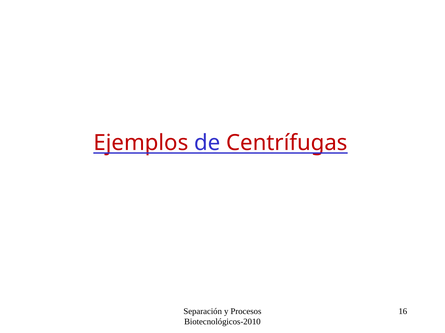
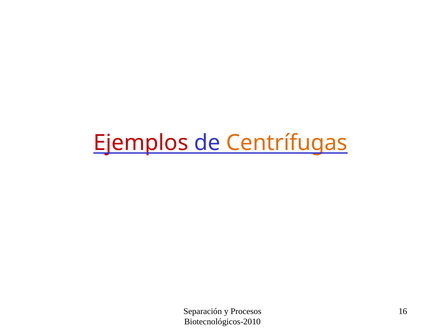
Centrífugas colour: red -> orange
